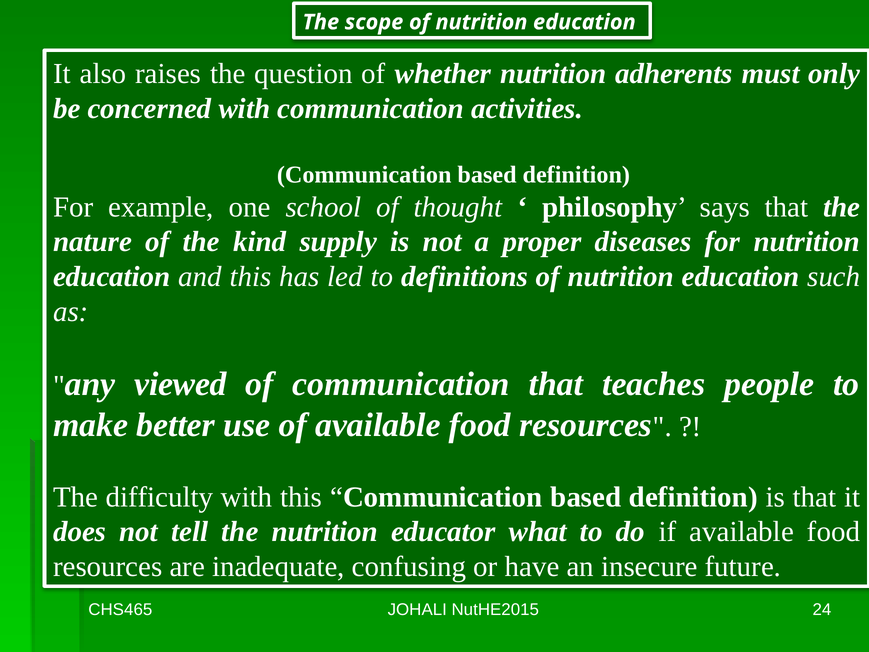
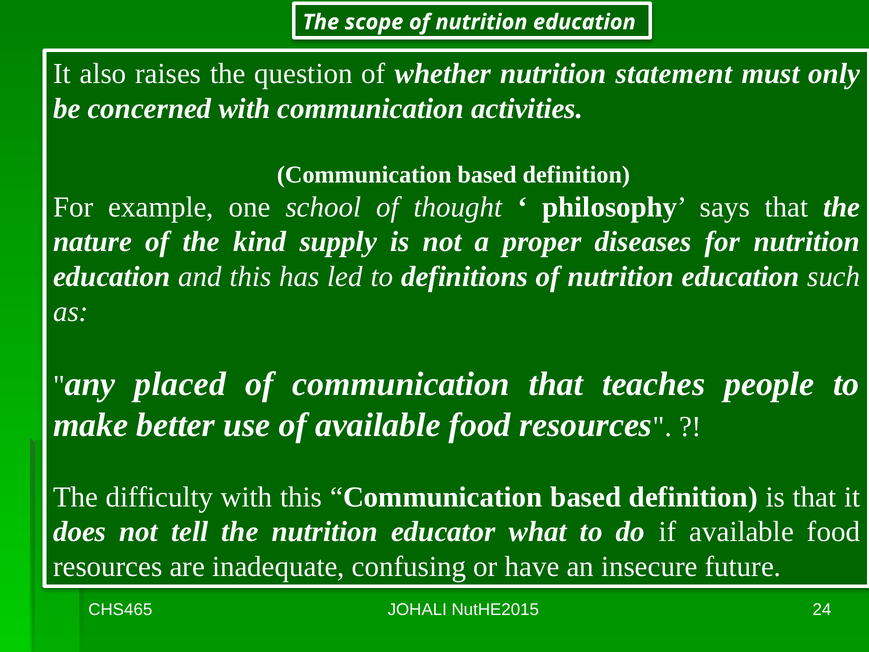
adherents: adherents -> statement
viewed: viewed -> placed
